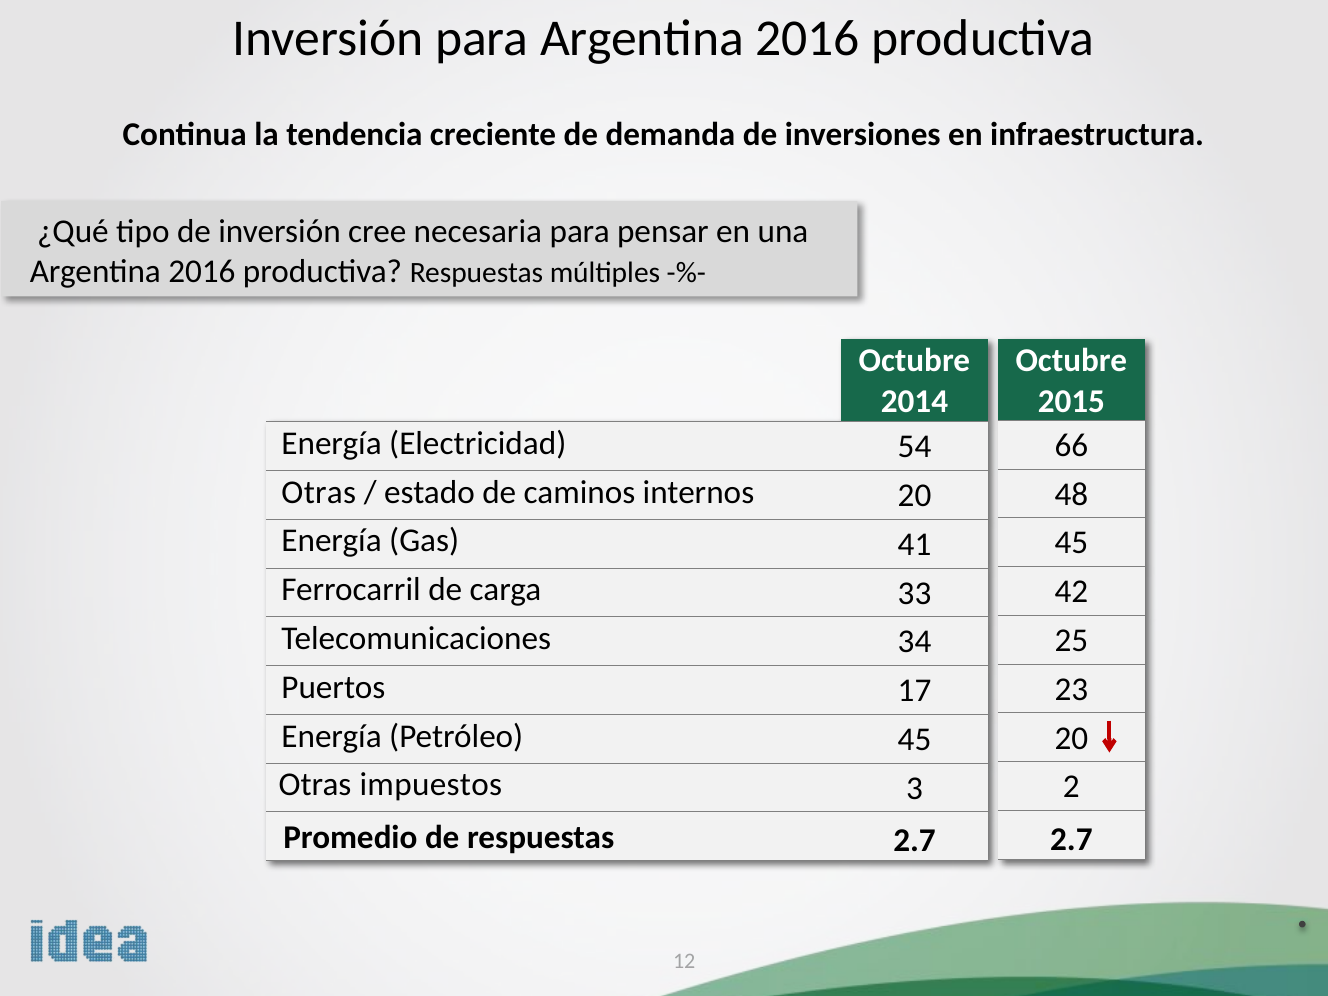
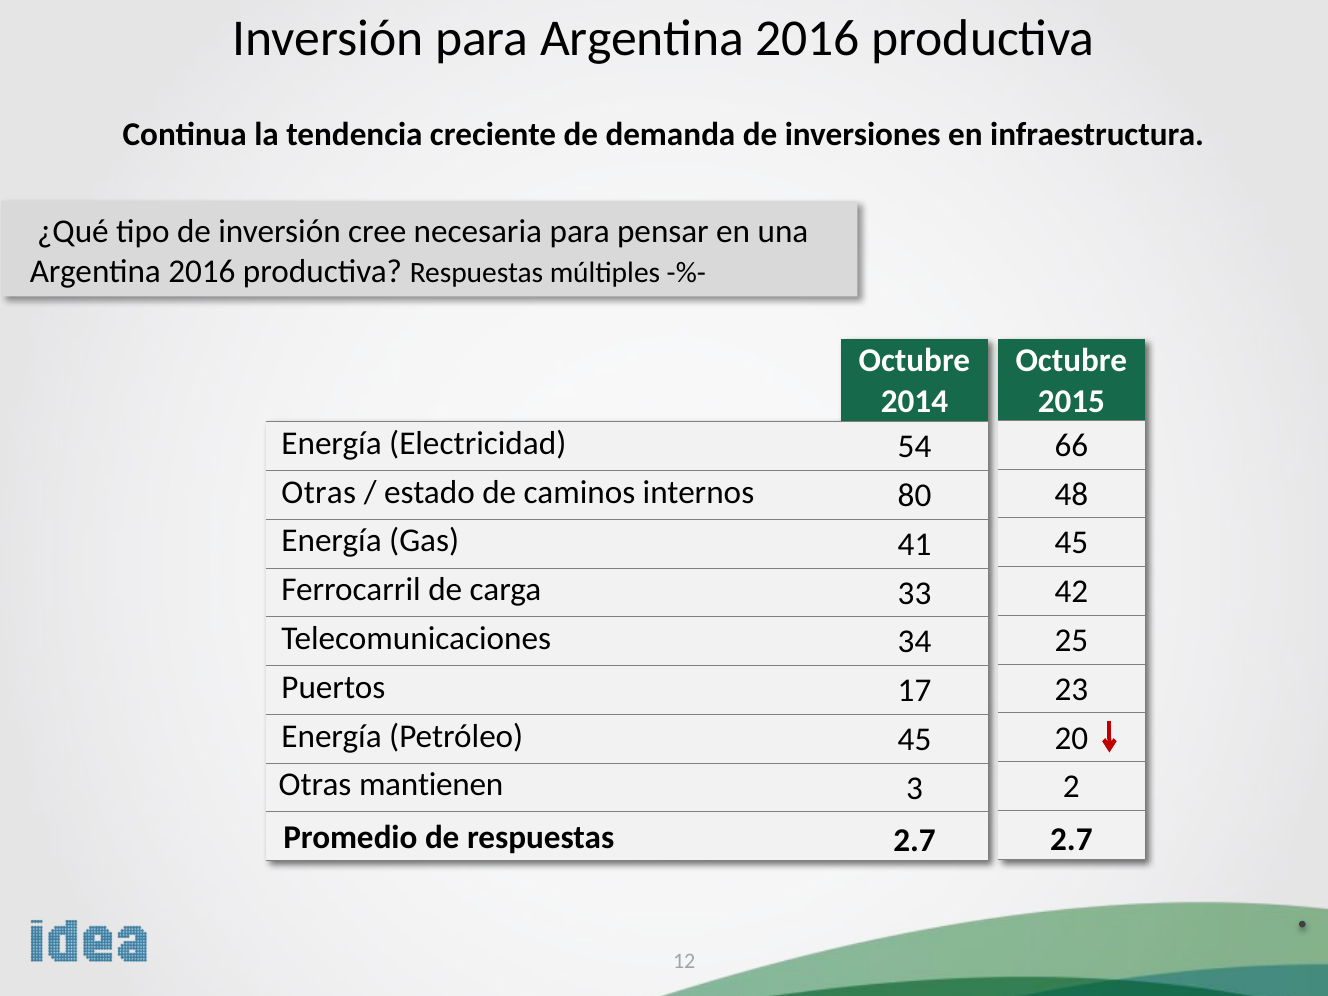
internos 20: 20 -> 80
impuestos: impuestos -> mantienen
